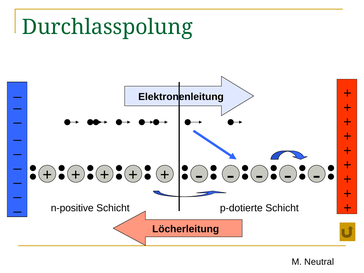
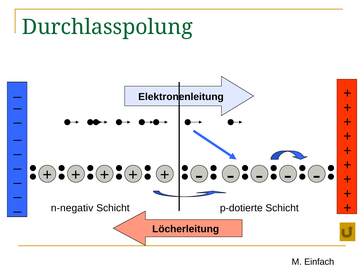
n-positive: n-positive -> n-negativ
Neutral: Neutral -> Einfach
